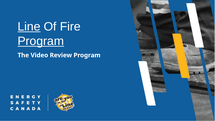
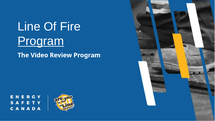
Line underline: present -> none
